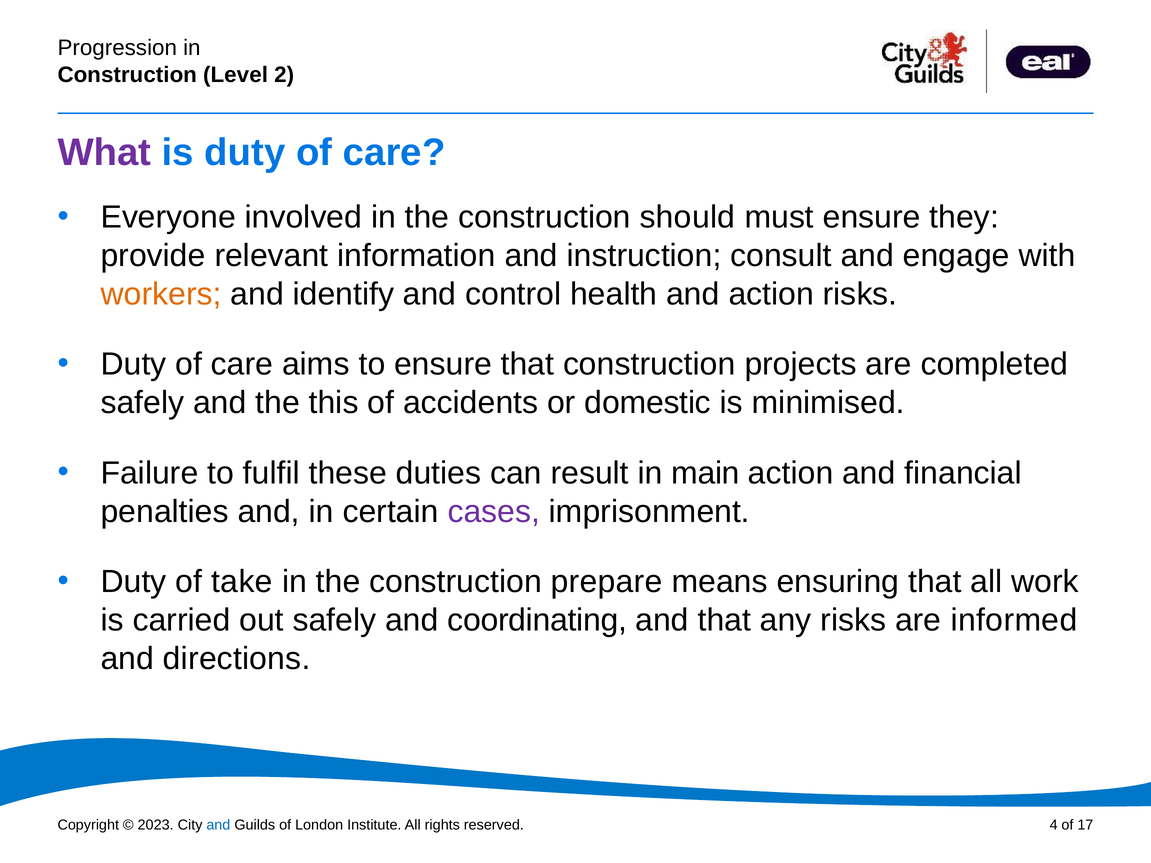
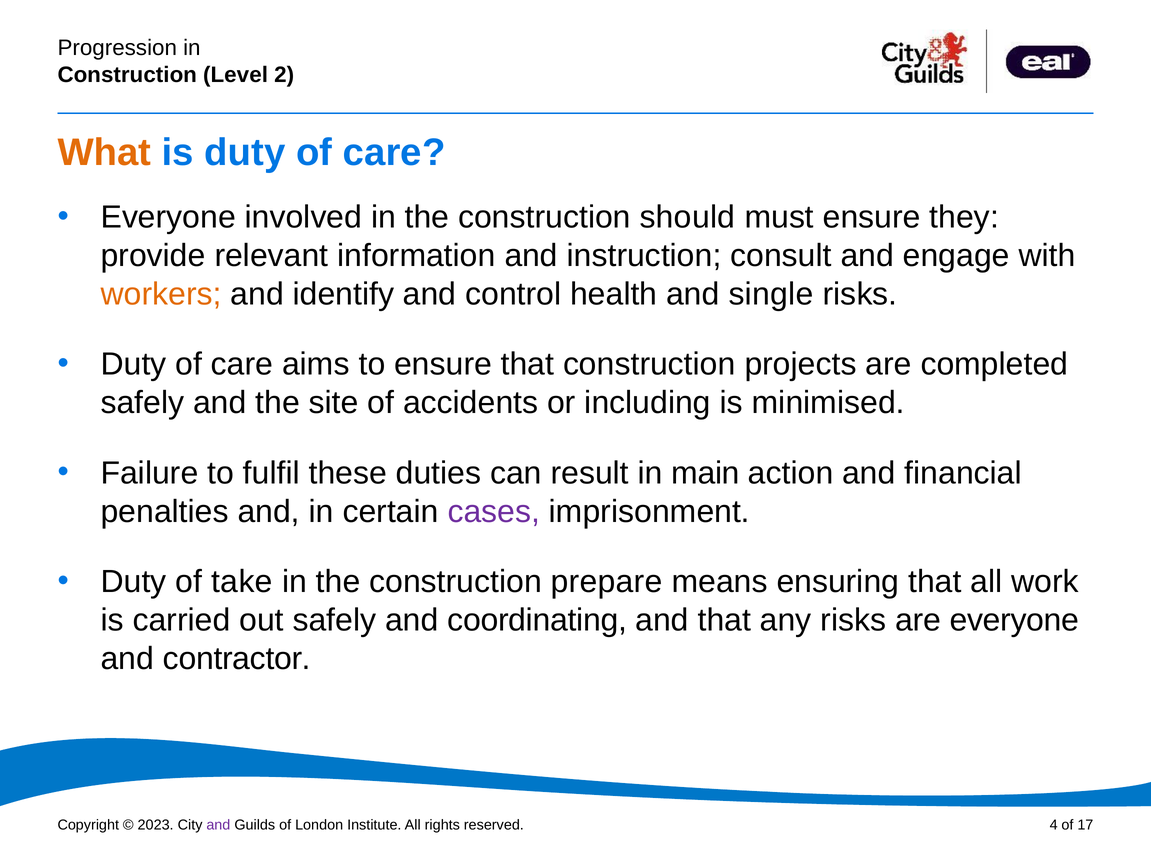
What colour: purple -> orange
and action: action -> single
this: this -> site
domestic: domestic -> including
are informed: informed -> everyone
directions: directions -> contractor
and at (218, 825) colour: blue -> purple
